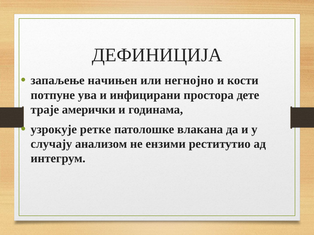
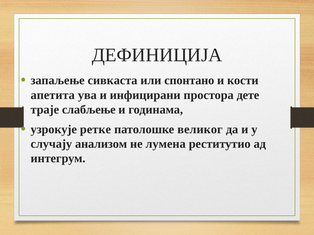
начињен: начињен -> сивкаста
негнојно: негнојно -> спонтано
потпуне: потпуне -> апетита
амерички: амерички -> слабљење
влакана: влакана -> великог
ензими: ензими -> лумена
